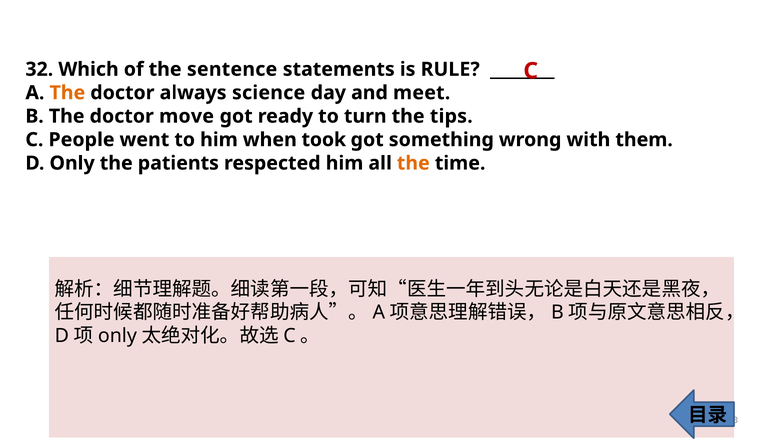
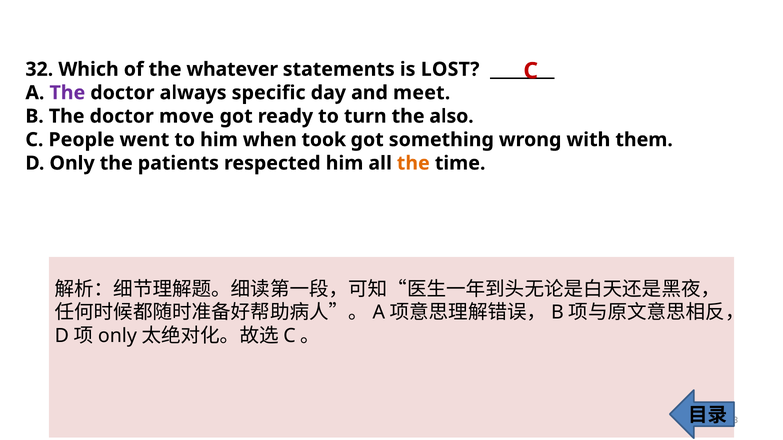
sentence: sentence -> whatever
RULE: RULE -> LOST
The at (67, 93) colour: orange -> purple
science: science -> specific
tips: tips -> also
